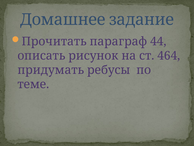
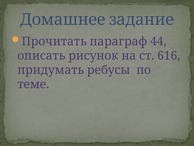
464: 464 -> 616
